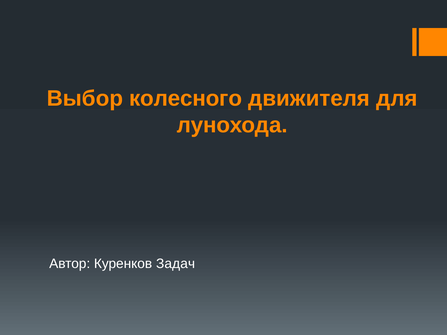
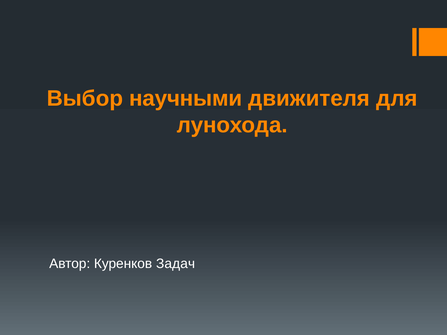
колесного: колесного -> научными
